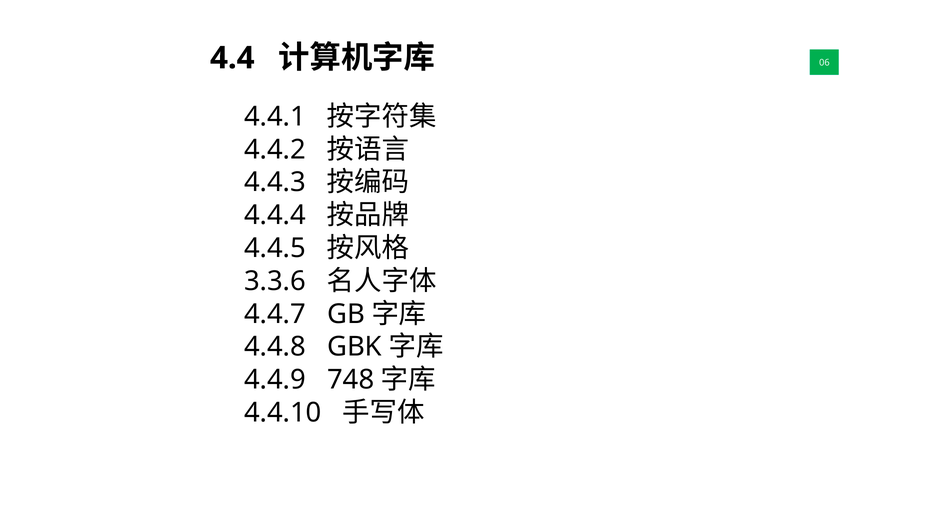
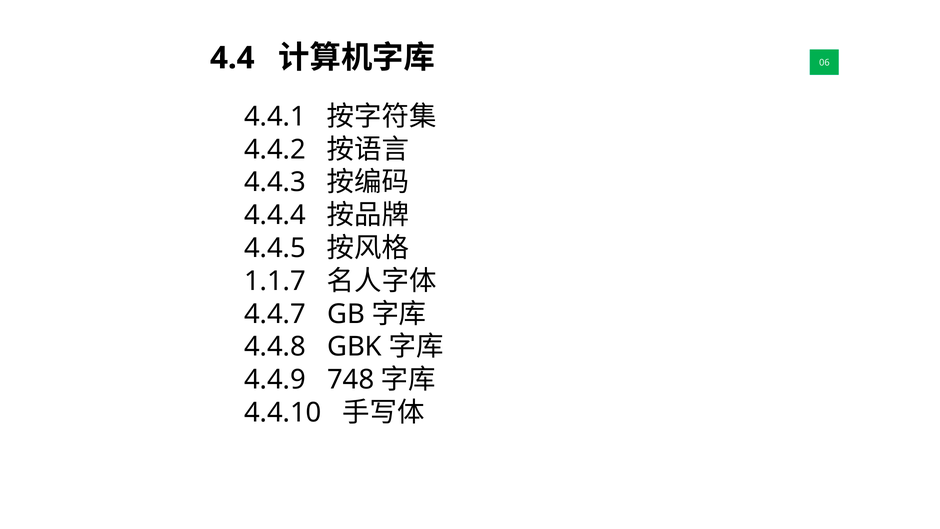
3.3.6: 3.3.6 -> 1.1.7
